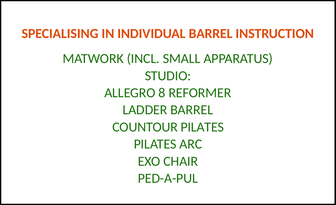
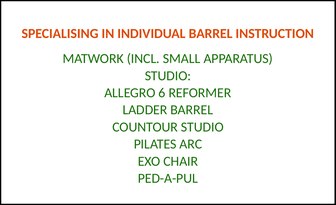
8: 8 -> 6
COUNTOUR PILATES: PILATES -> STUDIO
